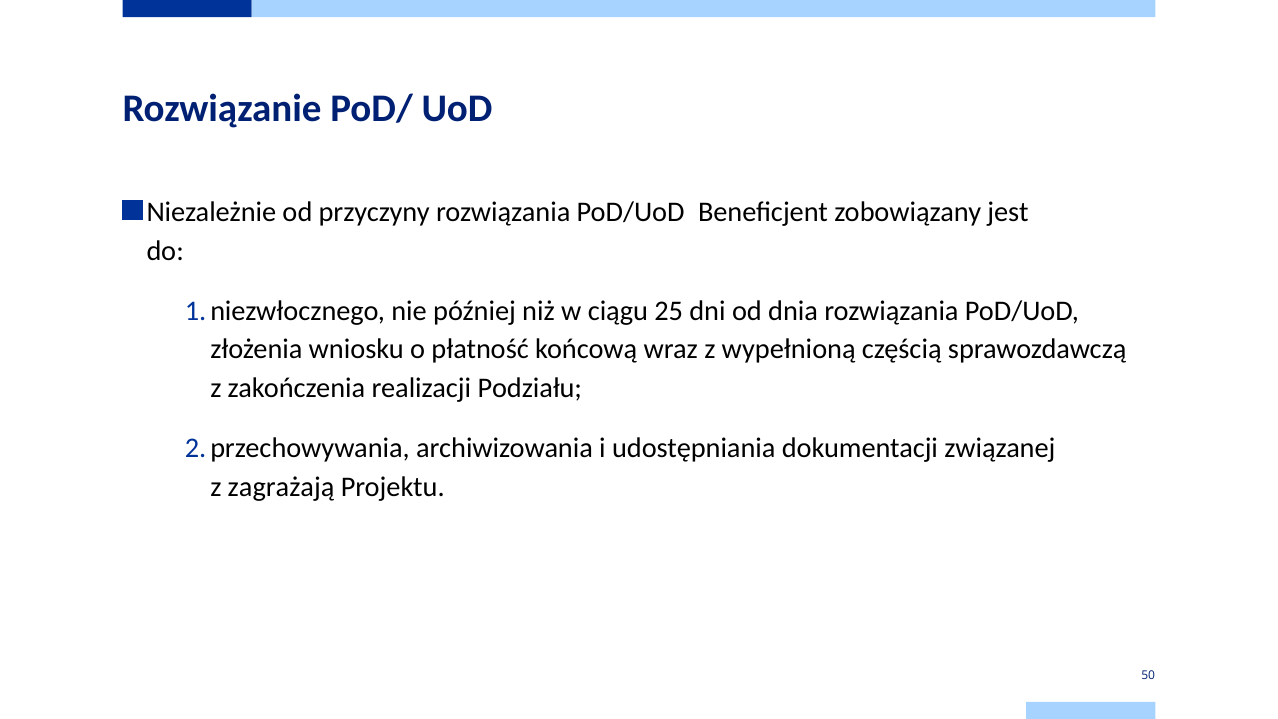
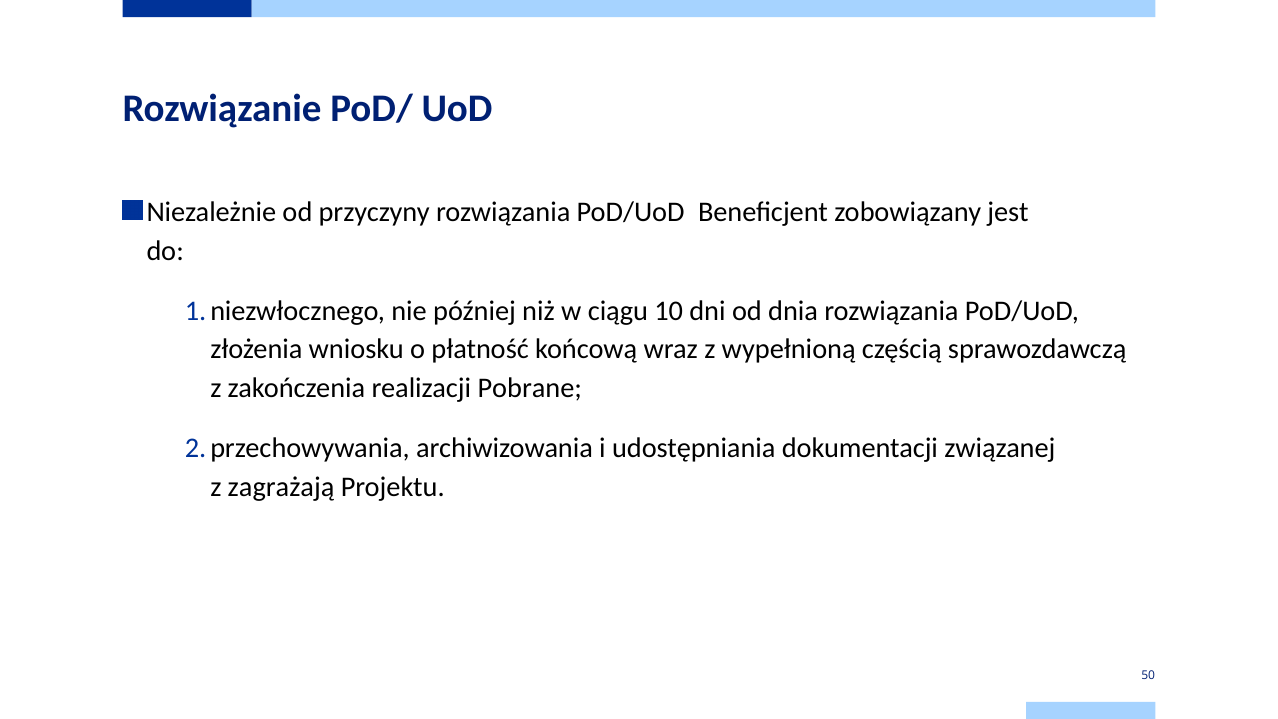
25: 25 -> 10
Podziału: Podziału -> Pobrane
